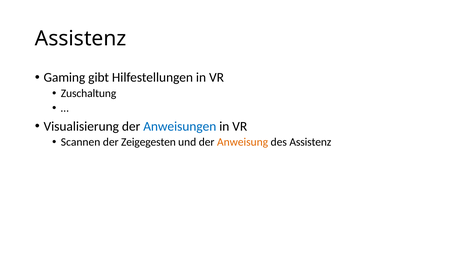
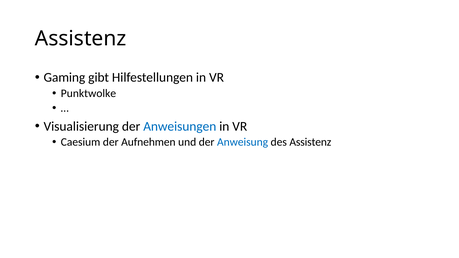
Zuschaltung: Zuschaltung -> Punktwolke
Scannen: Scannen -> Caesium
Zeigegesten: Zeigegesten -> Aufnehmen
Anweisung colour: orange -> blue
